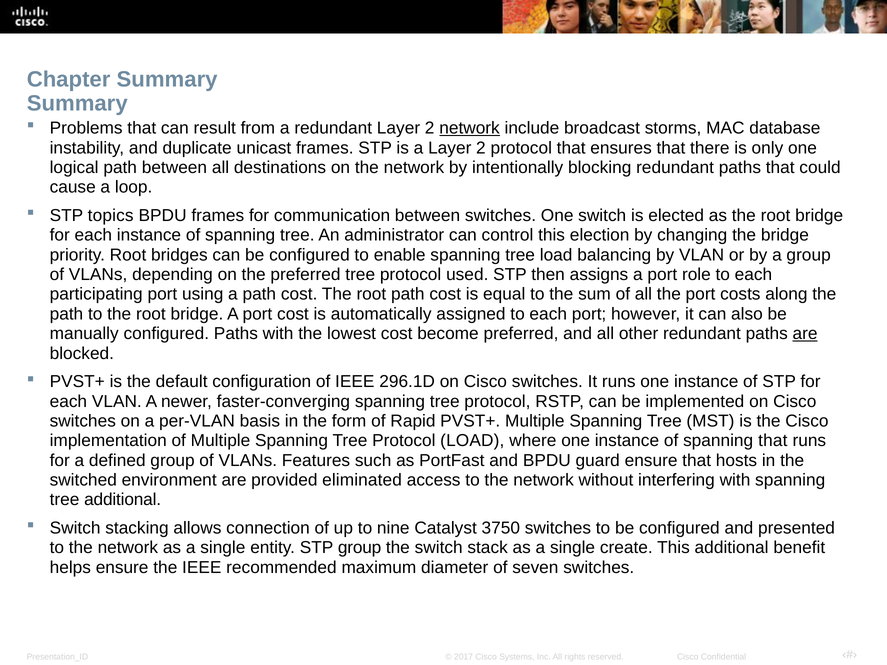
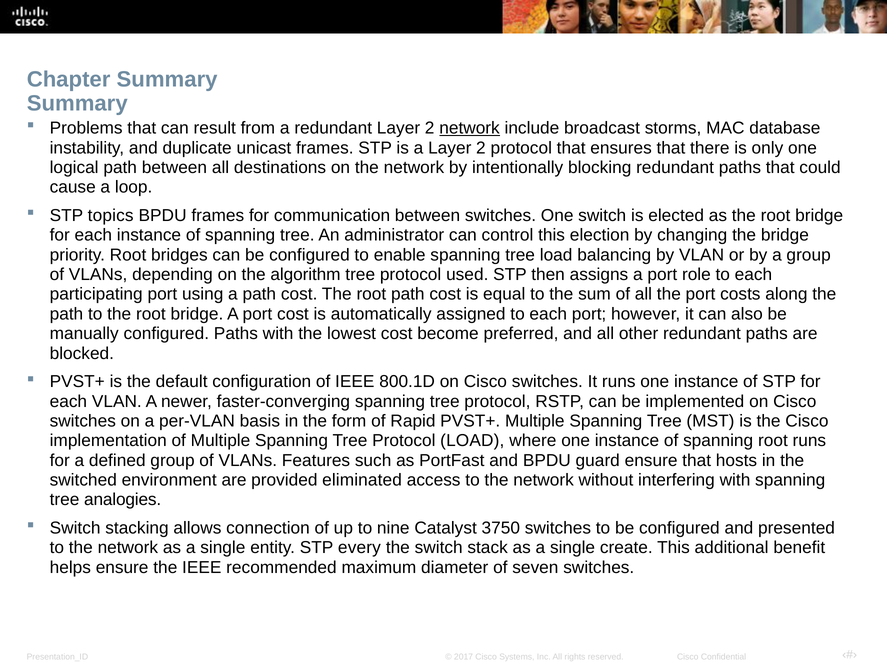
the preferred: preferred -> algorithm
are at (805, 334) underline: present -> none
296.1D: 296.1D -> 800.1D
spanning that: that -> root
tree additional: additional -> analogies
STP group: group -> every
